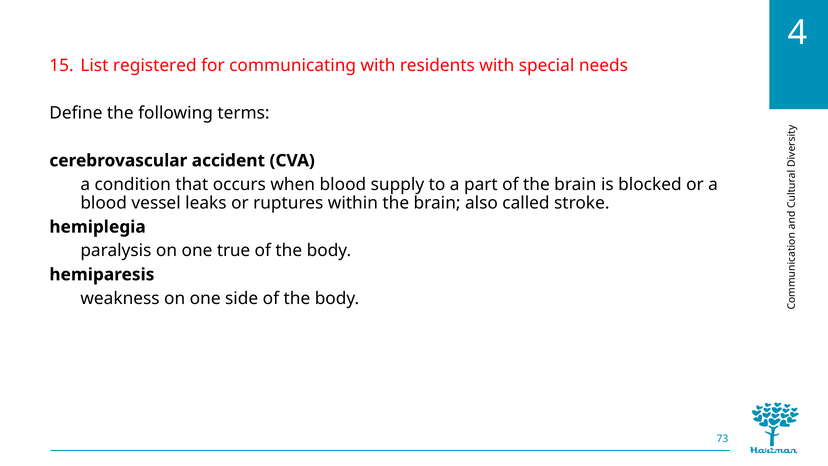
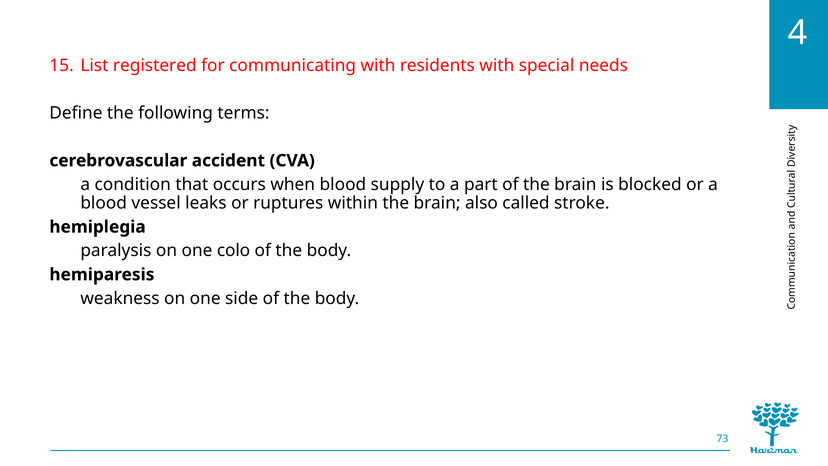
true: true -> colo
